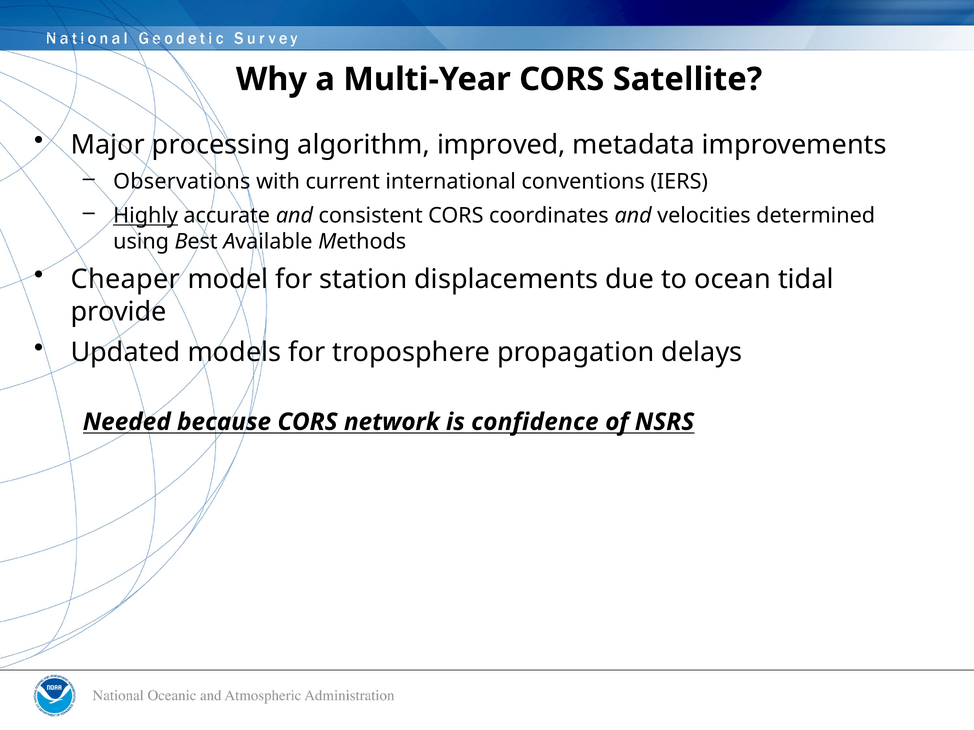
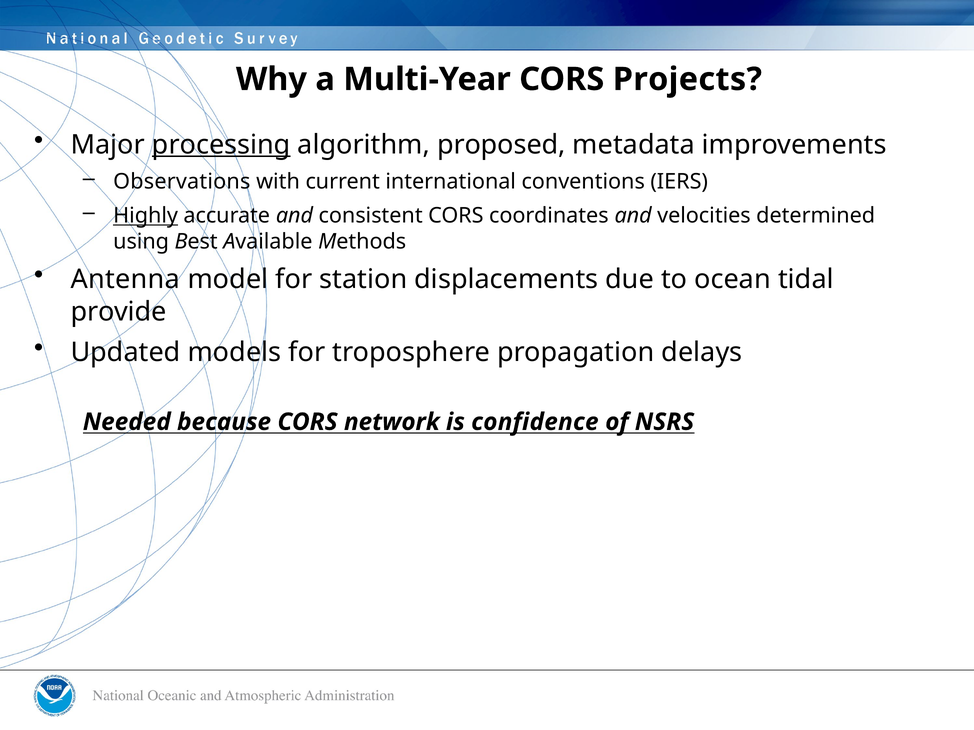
Satellite: Satellite -> Projects
processing underline: none -> present
improved: improved -> proposed
Cheaper: Cheaper -> Antenna
